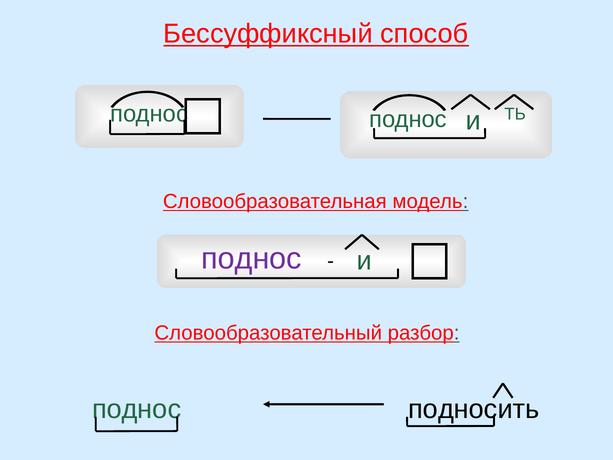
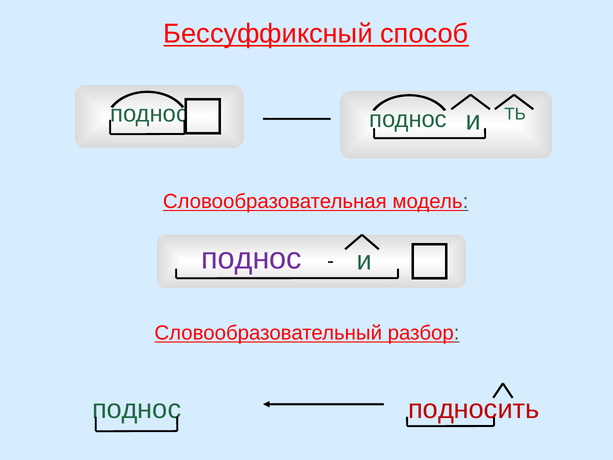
подносить colour: black -> red
